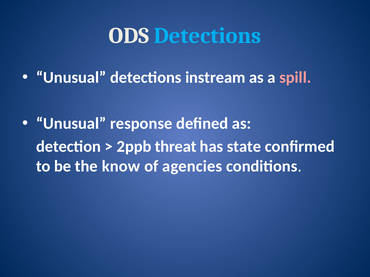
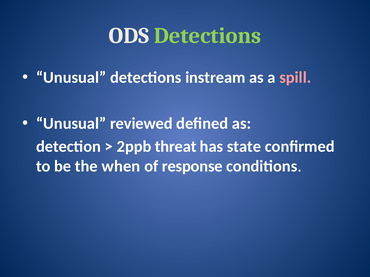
Detections at (208, 36) colour: light blue -> light green
response: response -> reviewed
know: know -> when
agencies: agencies -> response
